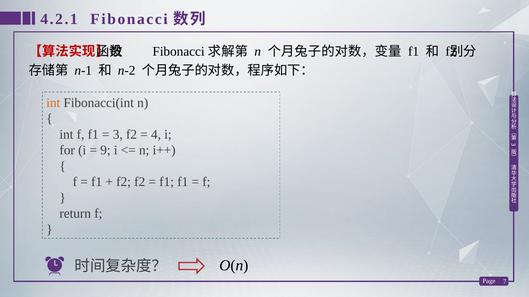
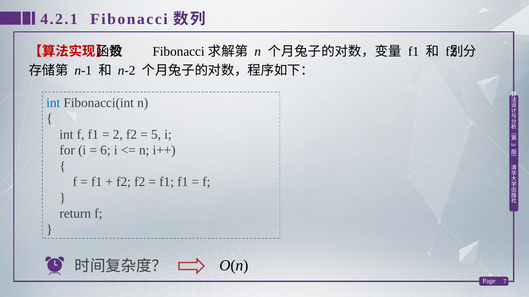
int at (53, 103) colour: orange -> blue
3 at (118, 135): 3 -> 2
4: 4 -> 5
9: 9 -> 6
